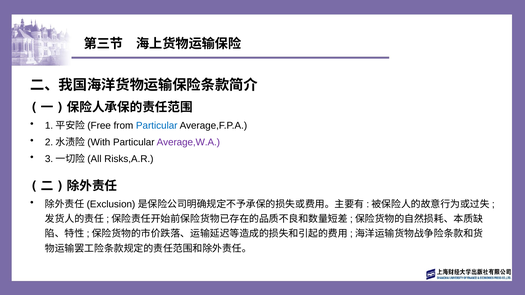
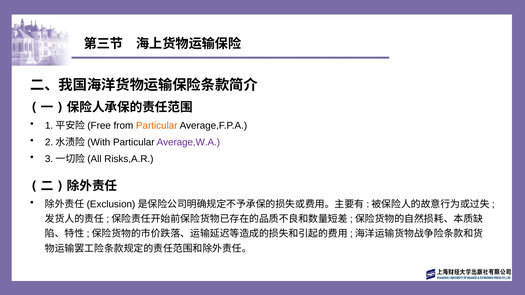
Particular at (157, 126) colour: blue -> orange
